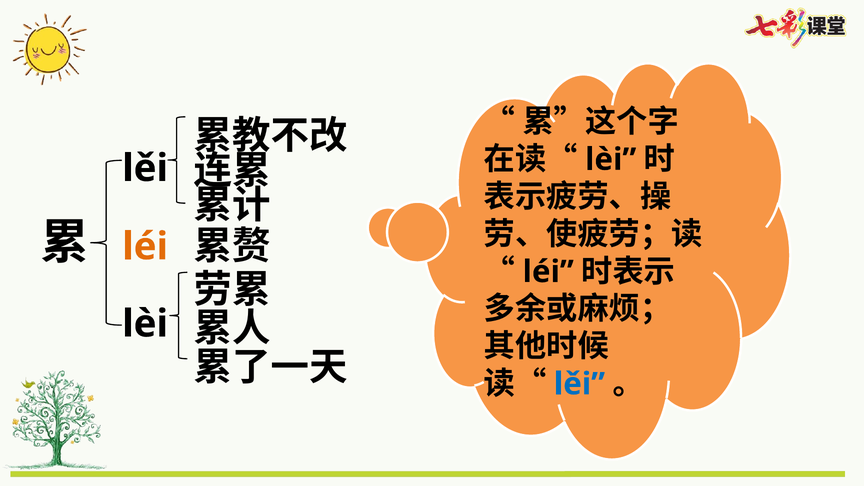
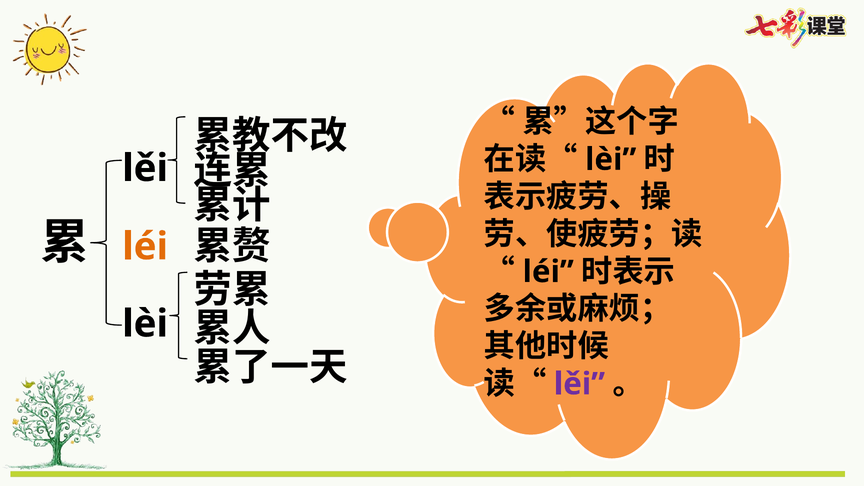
lěi at (579, 384) colour: blue -> purple
